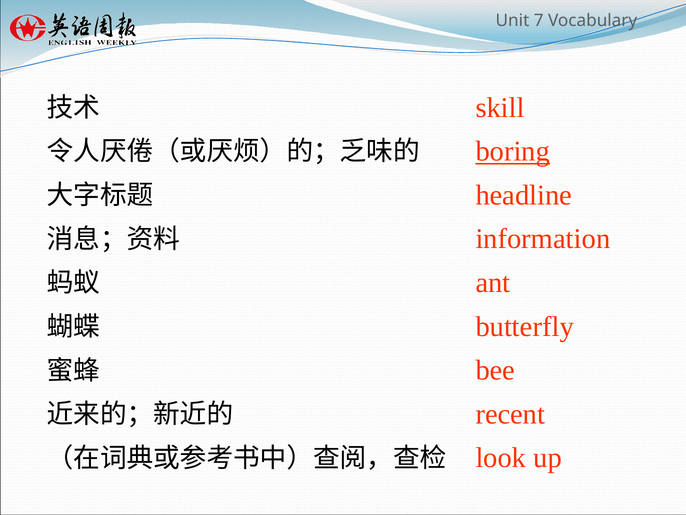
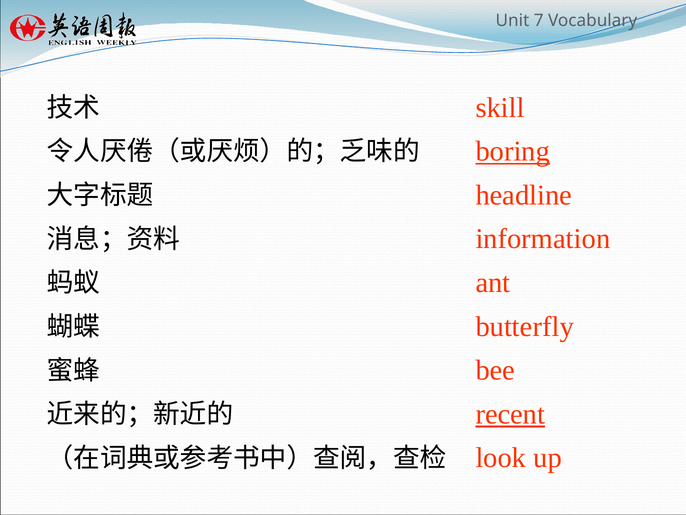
recent underline: none -> present
